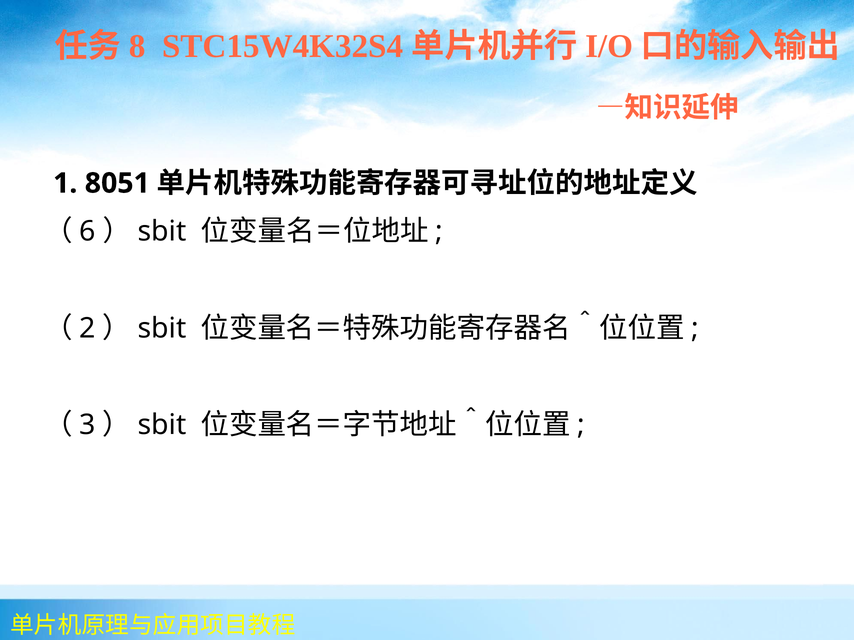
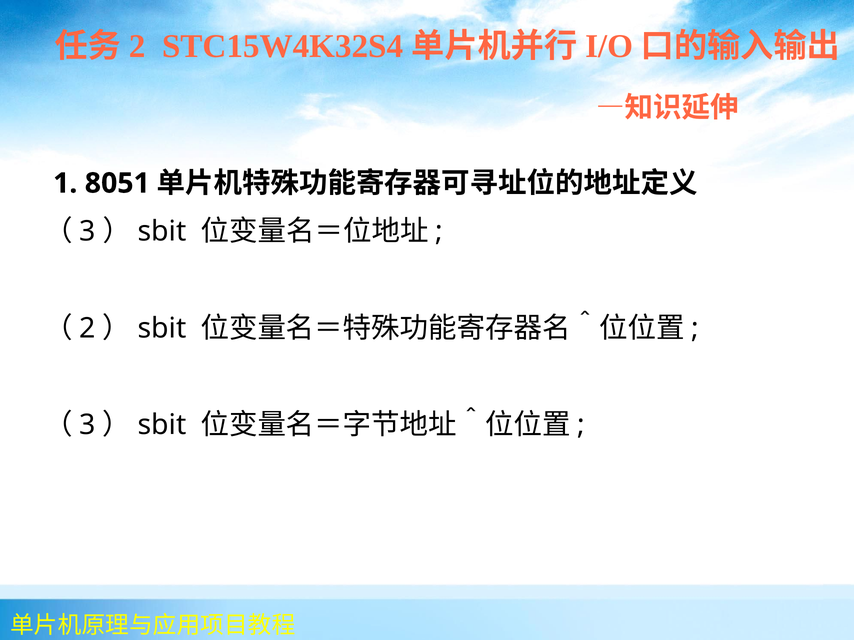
8 at (137, 47): 8 -> 2
6 at (88, 232): 6 -> 3
